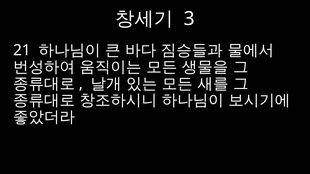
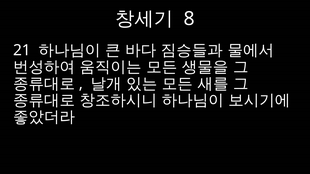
3: 3 -> 8
